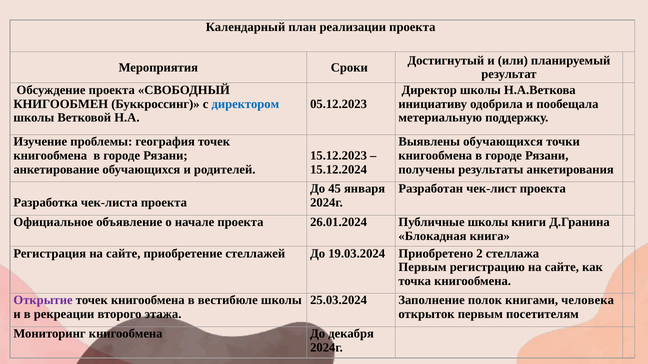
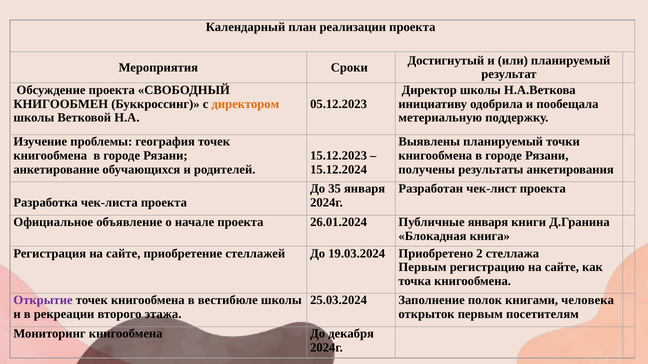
директором colour: blue -> orange
Выявлены обучающихся: обучающихся -> планируемый
45: 45 -> 35
Публичные школы: школы -> января
